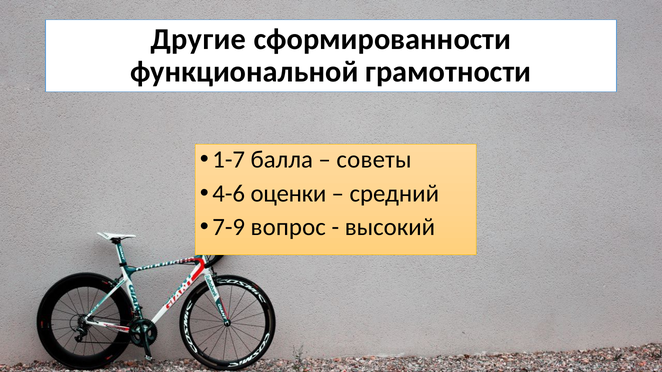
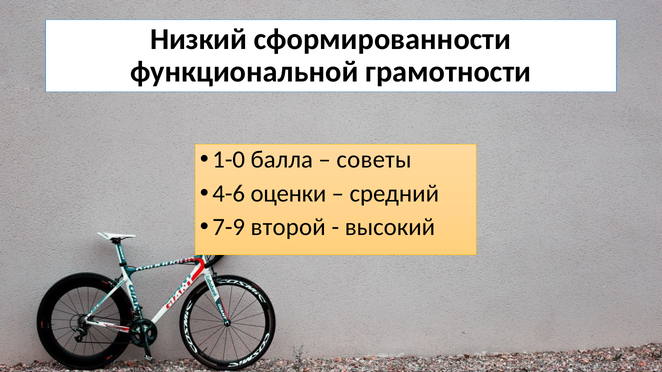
Другие: Другие -> Низкий
1-7: 1-7 -> 1-0
вопрос: вопрос -> второй
